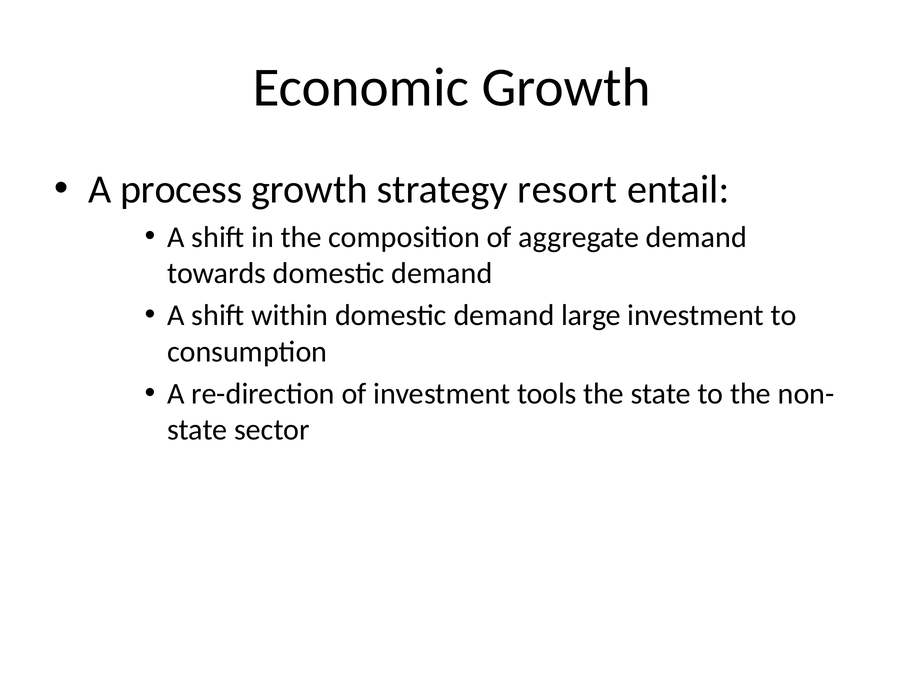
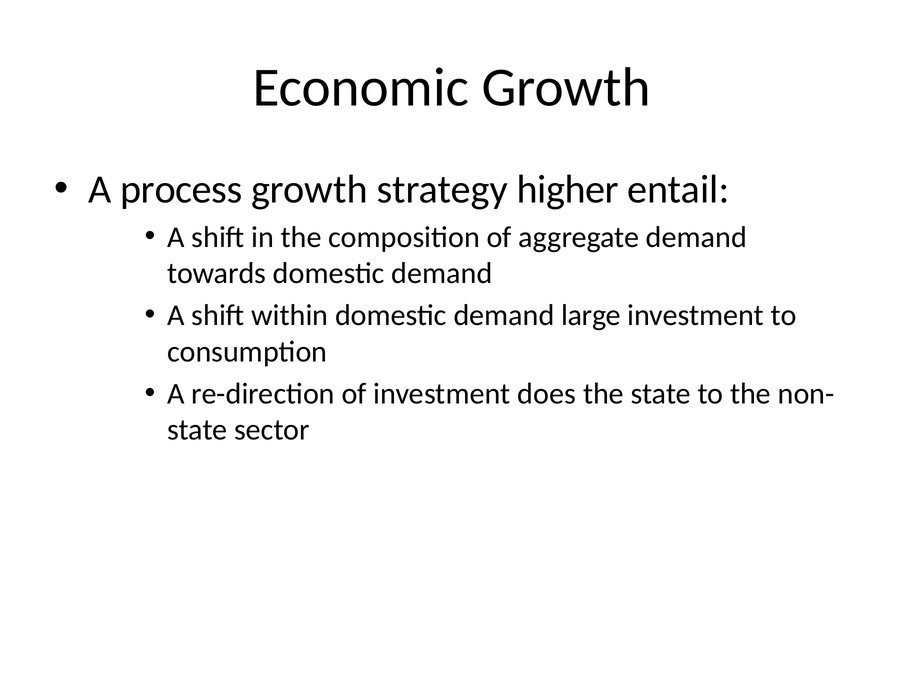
resort: resort -> higher
tools: tools -> does
